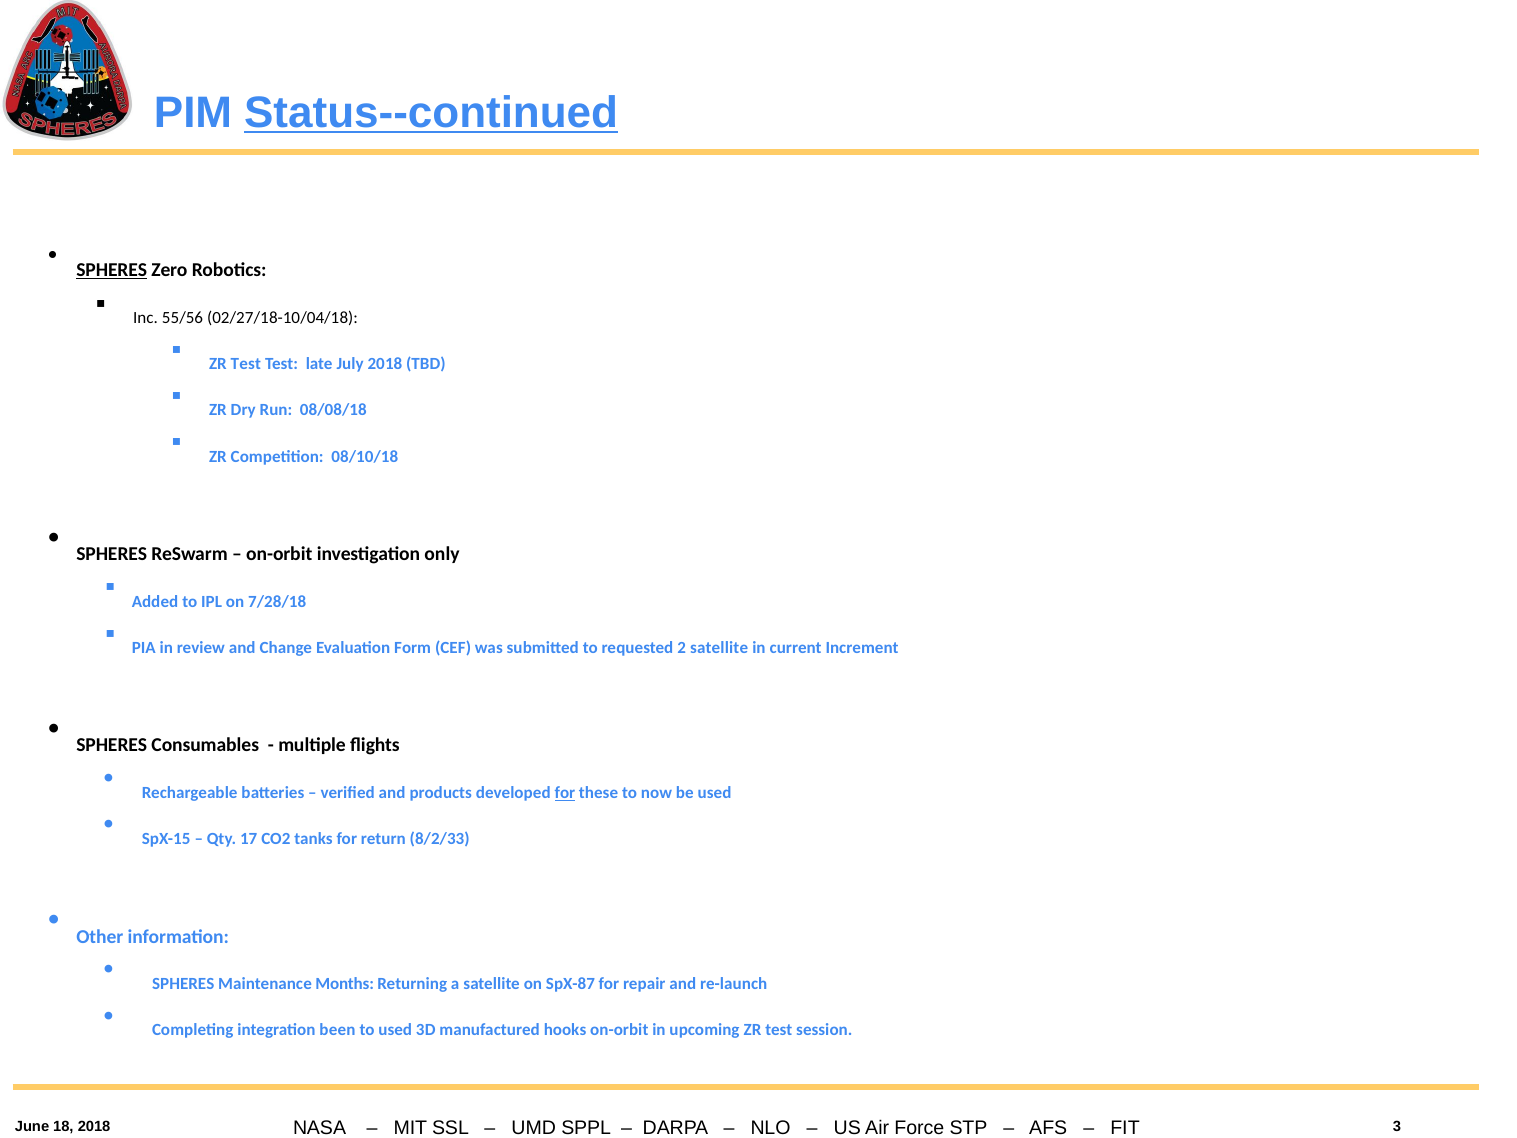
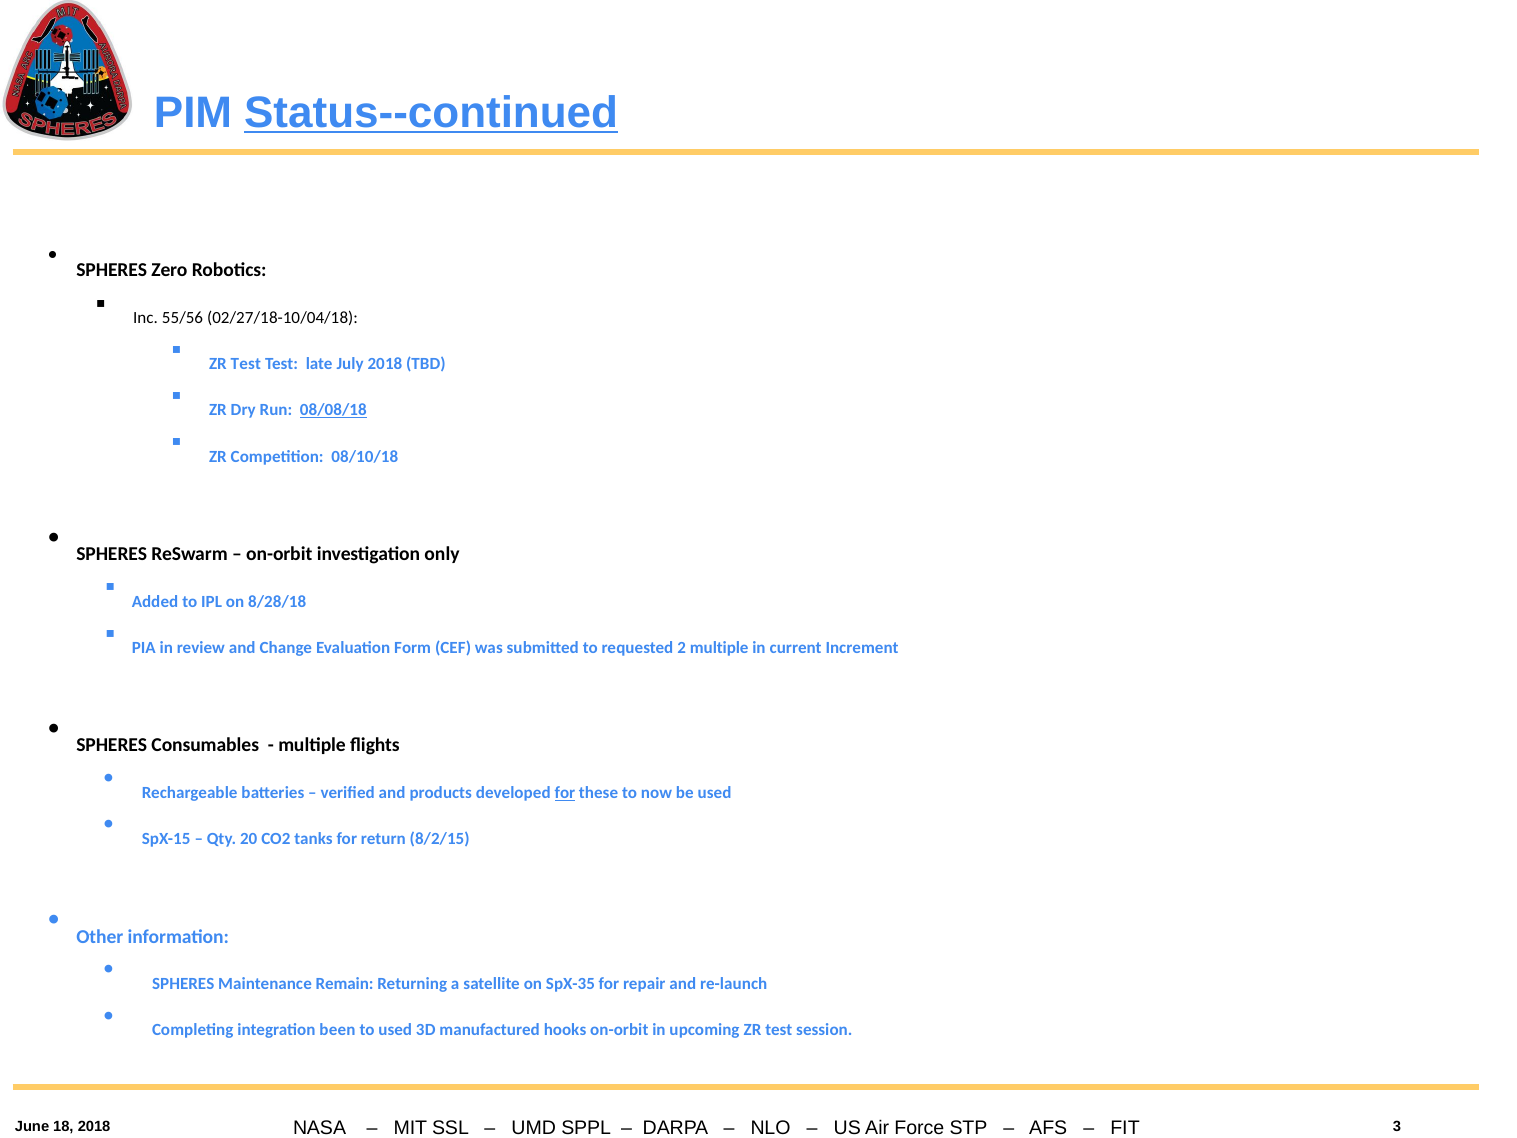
SPHERES at (112, 270) underline: present -> none
08/08/18 underline: none -> present
7/28/18: 7/28/18 -> 8/28/18
2 satellite: satellite -> multiple
17: 17 -> 20
8/2/33: 8/2/33 -> 8/2/15
Months: Months -> Remain
SpX-87: SpX-87 -> SpX-35
